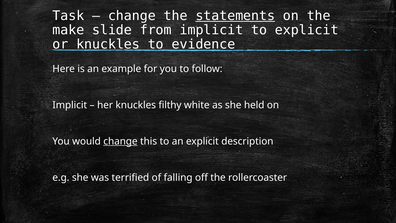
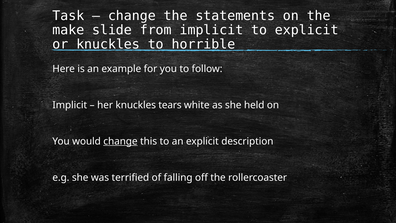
statements underline: present -> none
evidence: evidence -> horrible
filthy: filthy -> tears
